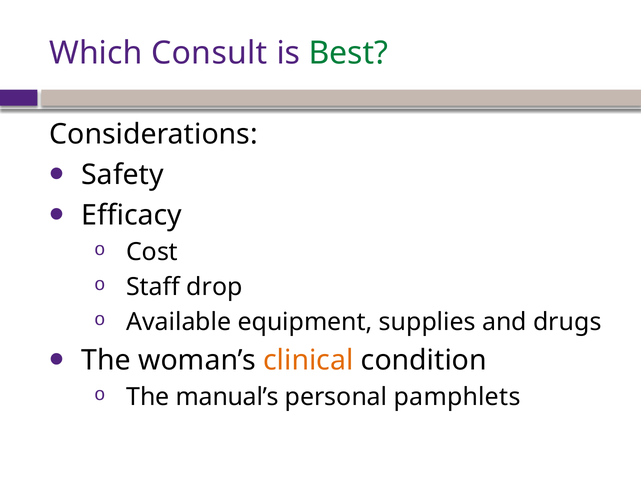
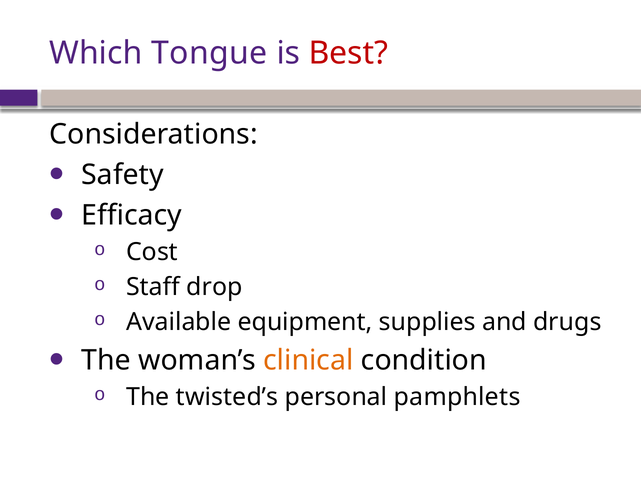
Consult: Consult -> Tongue
Best colour: green -> red
manual’s: manual’s -> twisted’s
